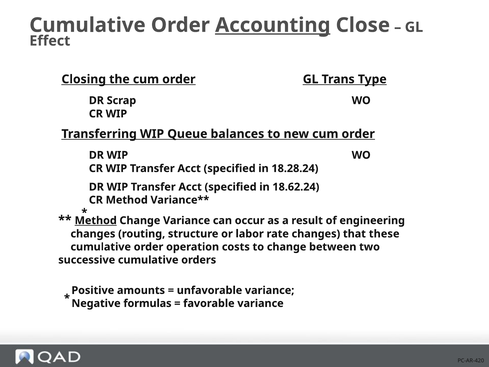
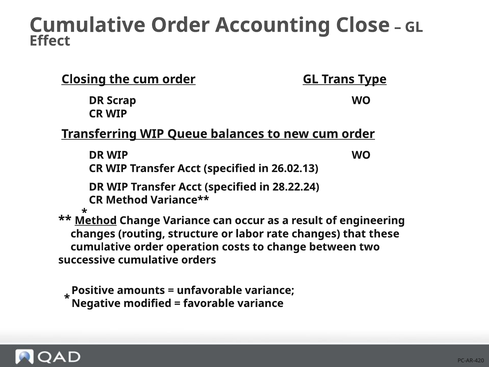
Accounting underline: present -> none
18.28.24: 18.28.24 -> 26.02.13
18.62.24: 18.62.24 -> 28.22.24
formulas: formulas -> modified
